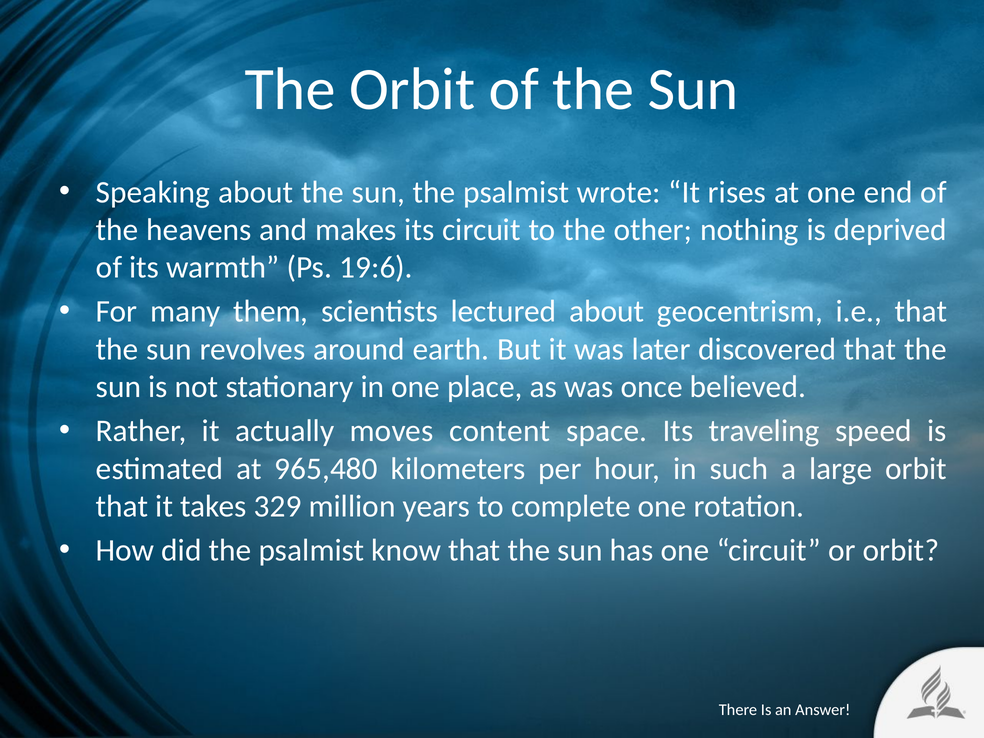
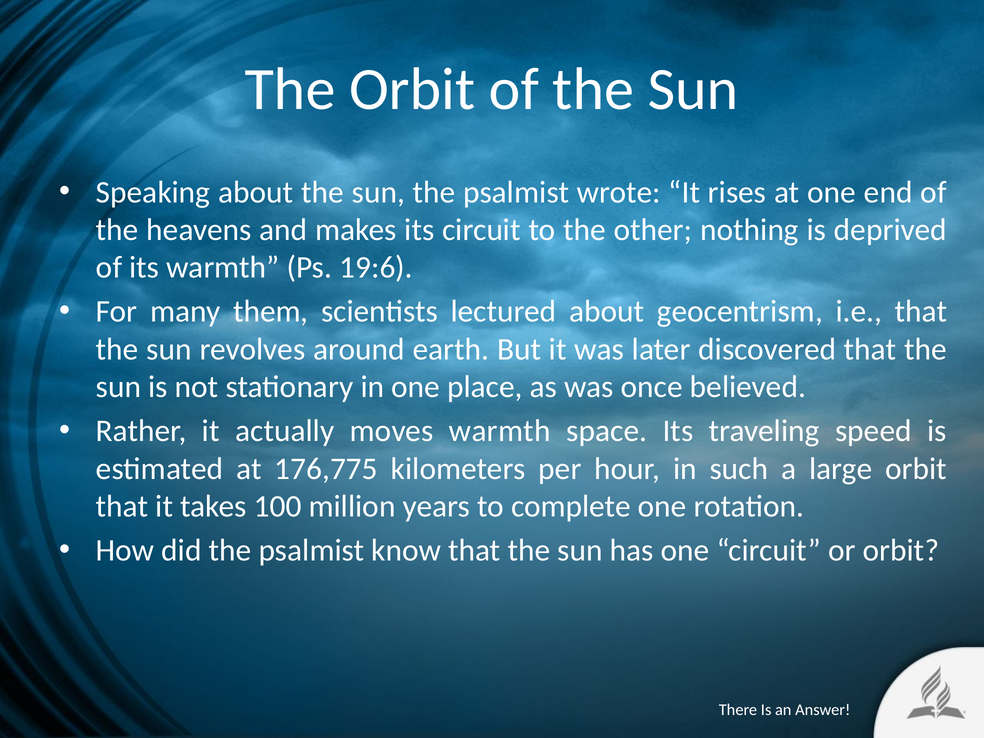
moves content: content -> warmth
965,480: 965,480 -> 176,775
329: 329 -> 100
